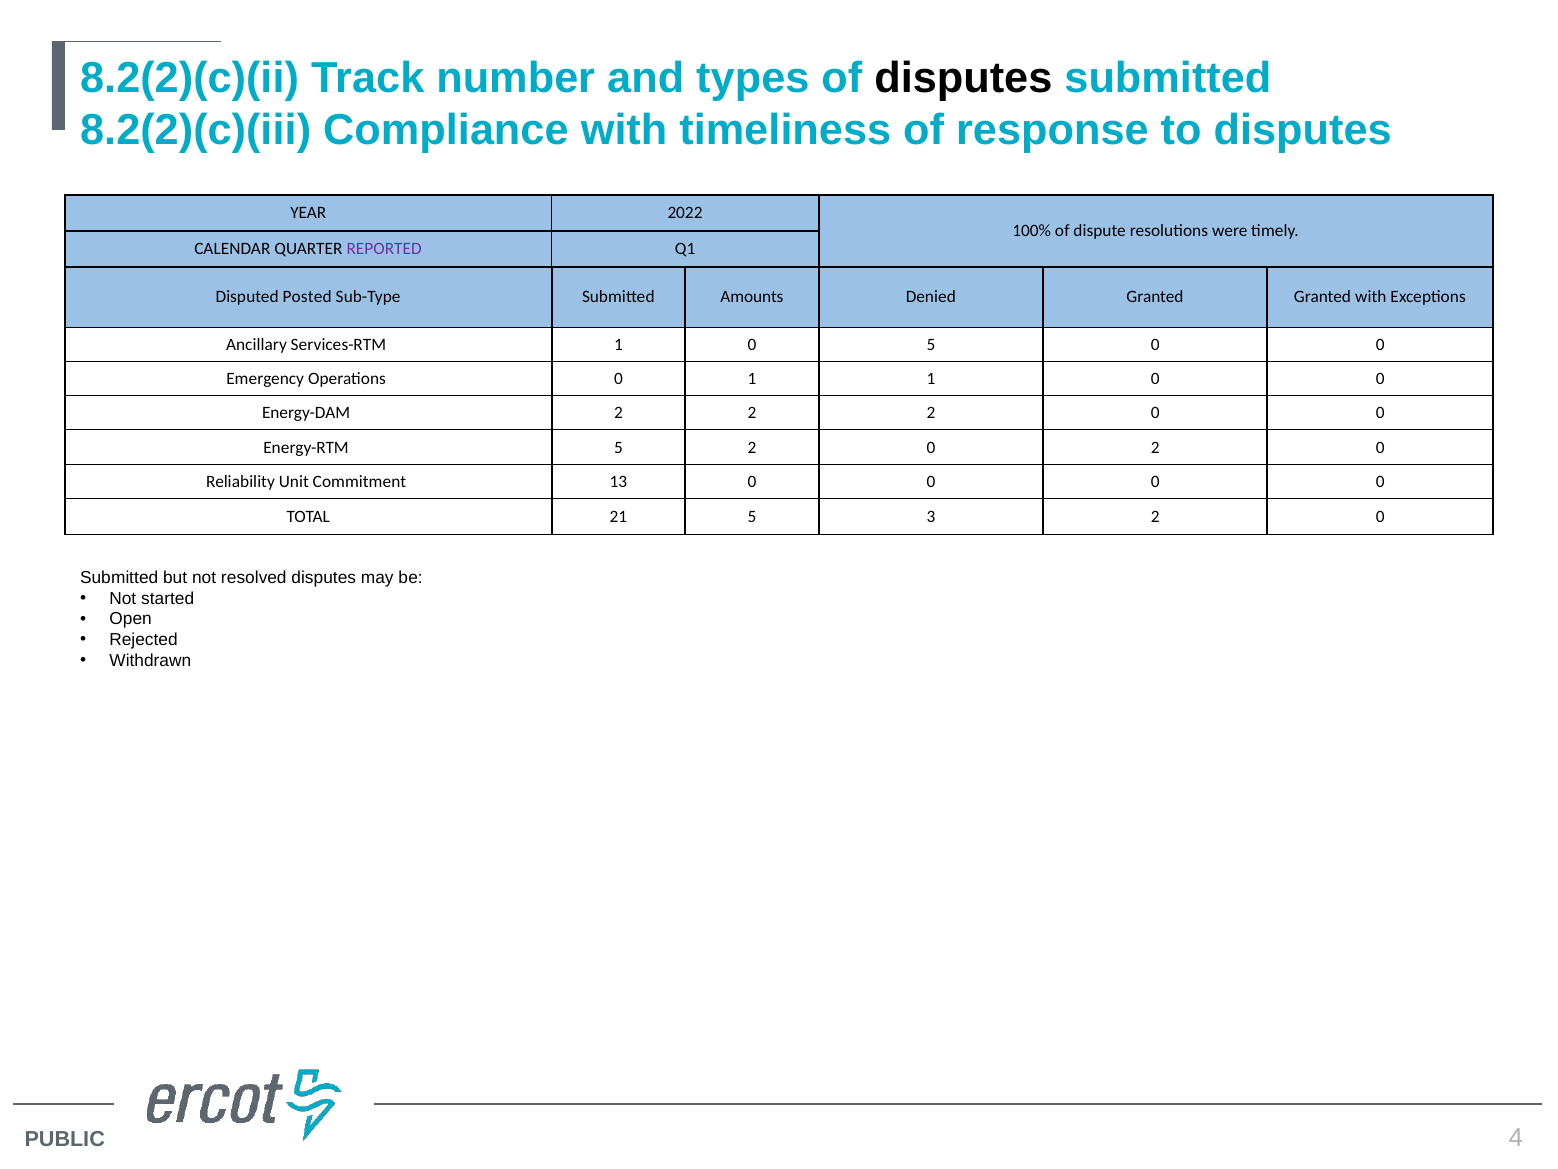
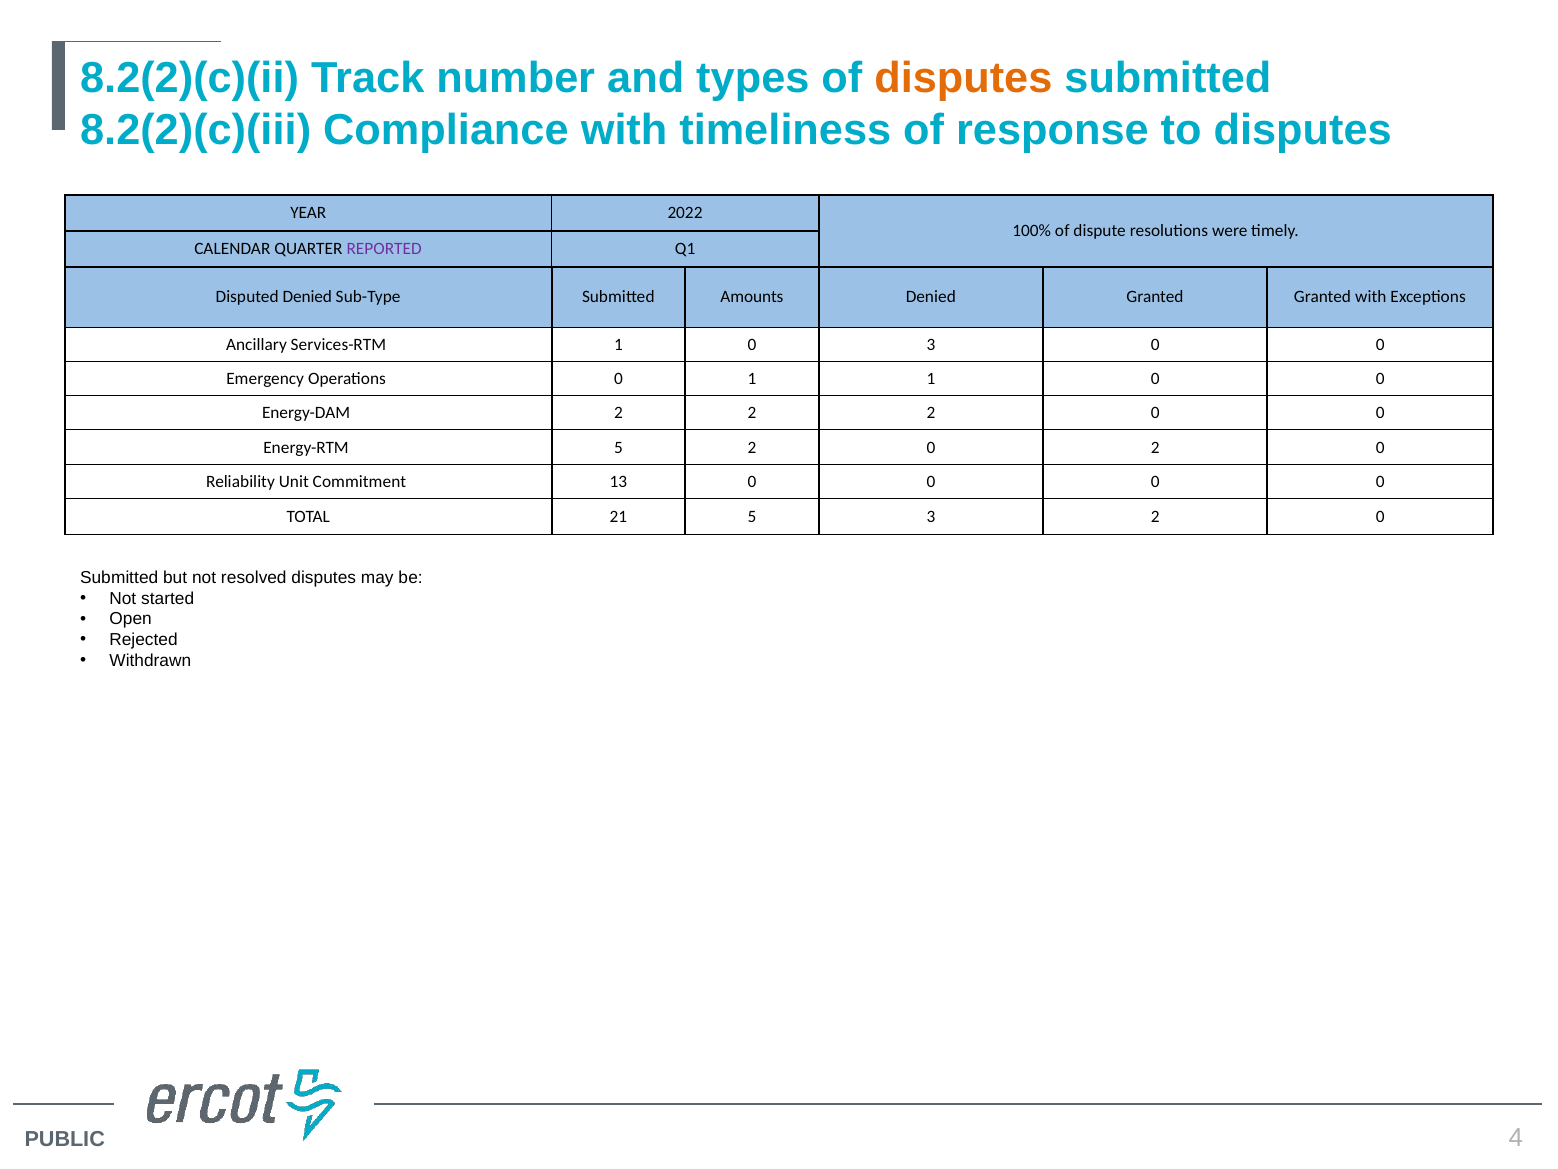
disputes at (963, 78) colour: black -> orange
Disputed Posted: Posted -> Denied
0 5: 5 -> 3
